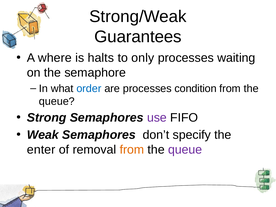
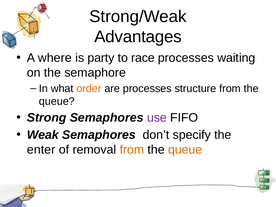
Guarantees: Guarantees -> Advantages
halts: halts -> party
only: only -> race
order colour: blue -> orange
condition: condition -> structure
queue at (185, 150) colour: purple -> orange
